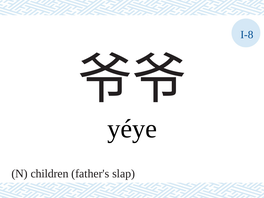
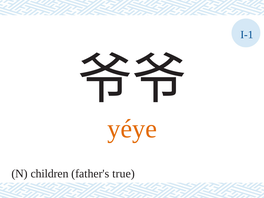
I-8: I-8 -> I-1
yéye colour: black -> orange
slap: slap -> true
